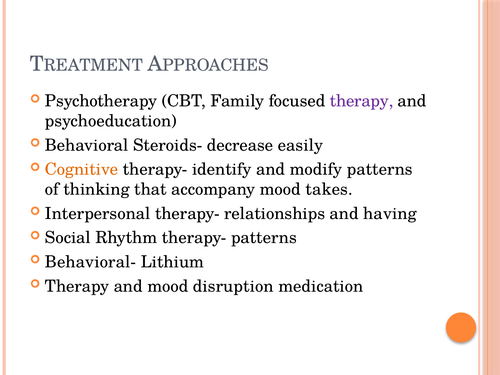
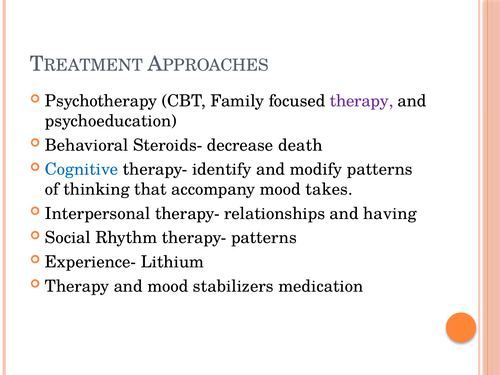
easily: easily -> death
Cognitive colour: orange -> blue
Behavioral-: Behavioral- -> Experience-
disruption: disruption -> stabilizers
